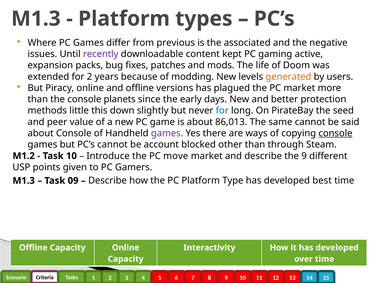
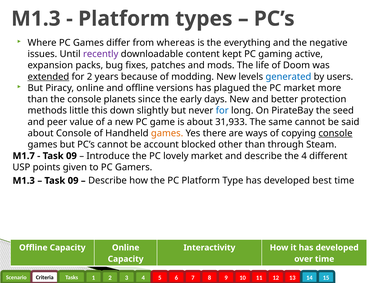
previous: previous -> whereas
associated: associated -> everything
extended underline: none -> present
generated colour: orange -> blue
86,013: 86,013 -> 31,933
games at (167, 133) colour: purple -> orange
M1.2: M1.2 -> M1.7
10 at (71, 156): 10 -> 09
move: move -> lovely
the 9: 9 -> 4
